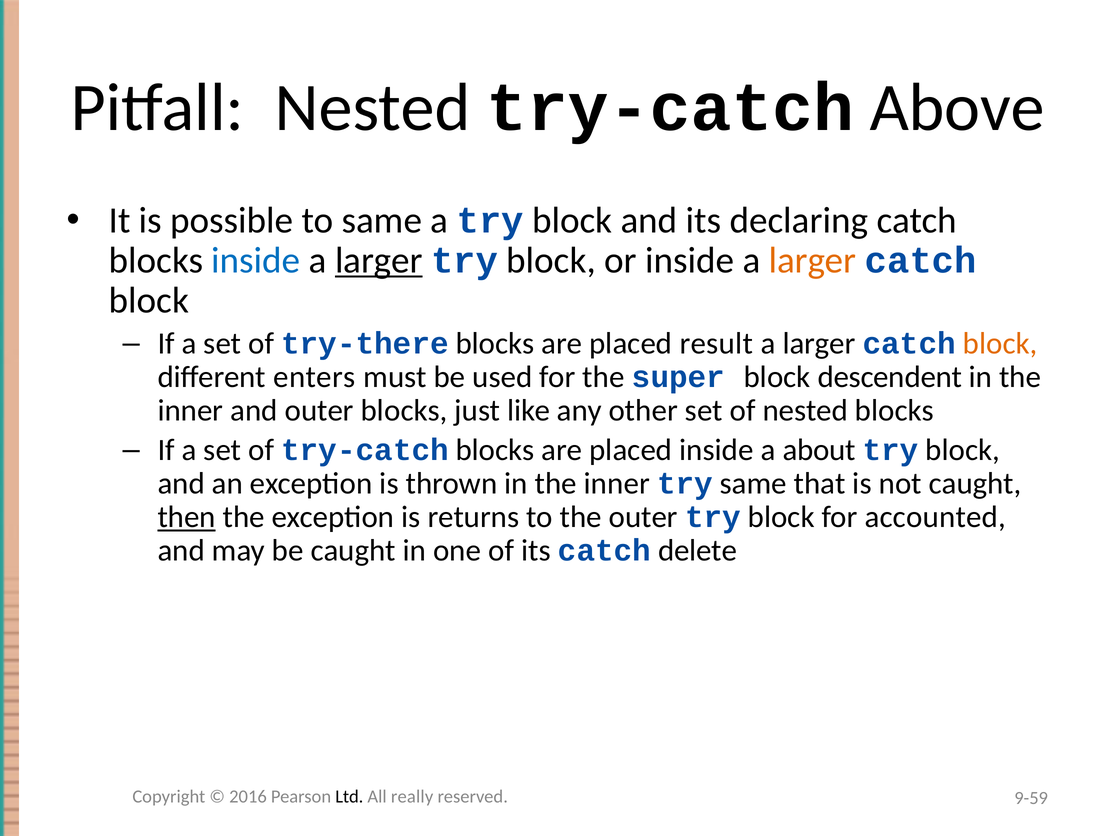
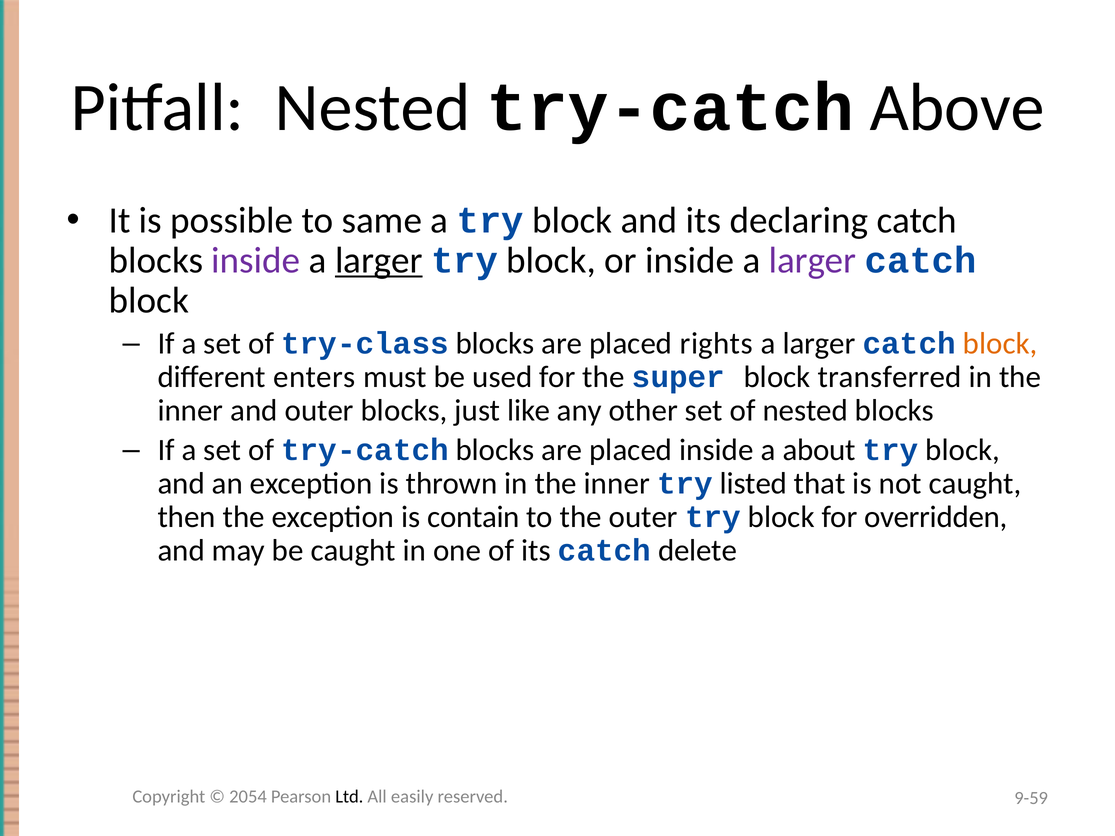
inside at (256, 261) colour: blue -> purple
larger at (812, 261) colour: orange -> purple
try-there: try-there -> try-class
result: result -> rights
descendent: descendent -> transferred
try same: same -> listed
then underline: present -> none
returns: returns -> contain
accounted: accounted -> overridden
2016: 2016 -> 2054
really: really -> easily
